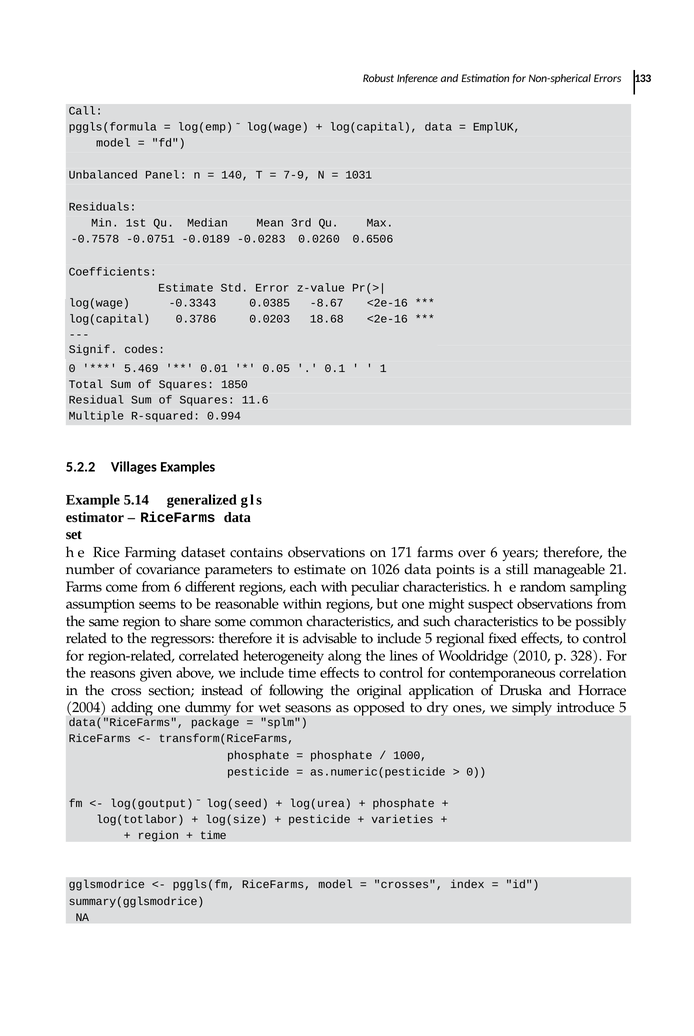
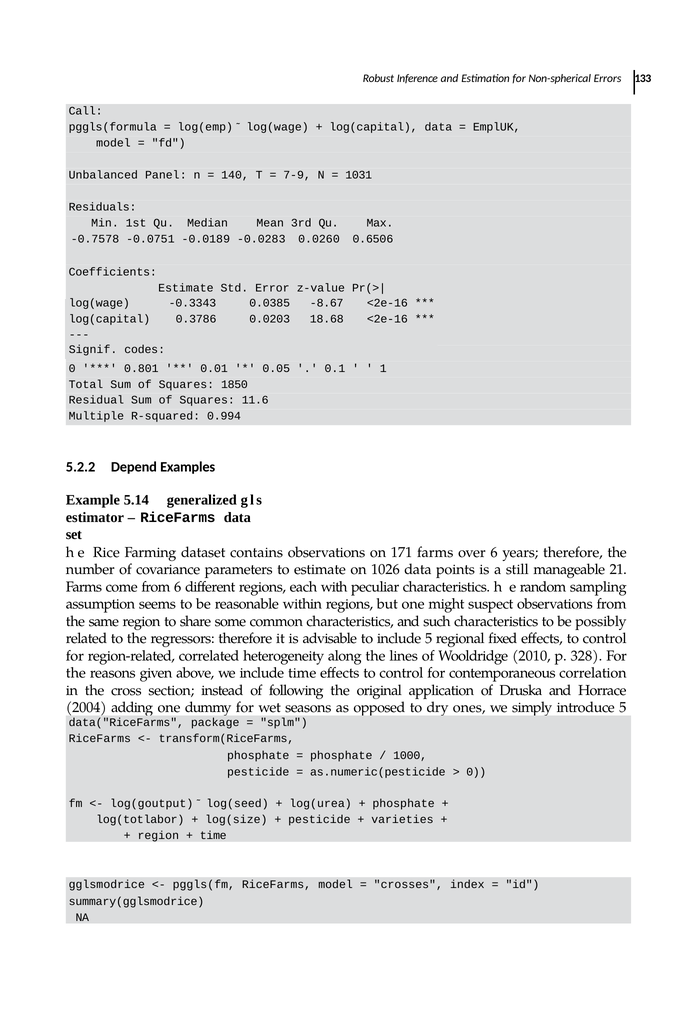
5.469: 5.469 -> 0.801
Villages: Villages -> Depend
